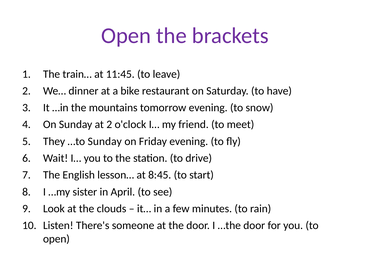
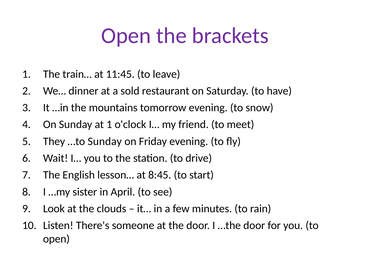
bike: bike -> sold
at 2: 2 -> 1
